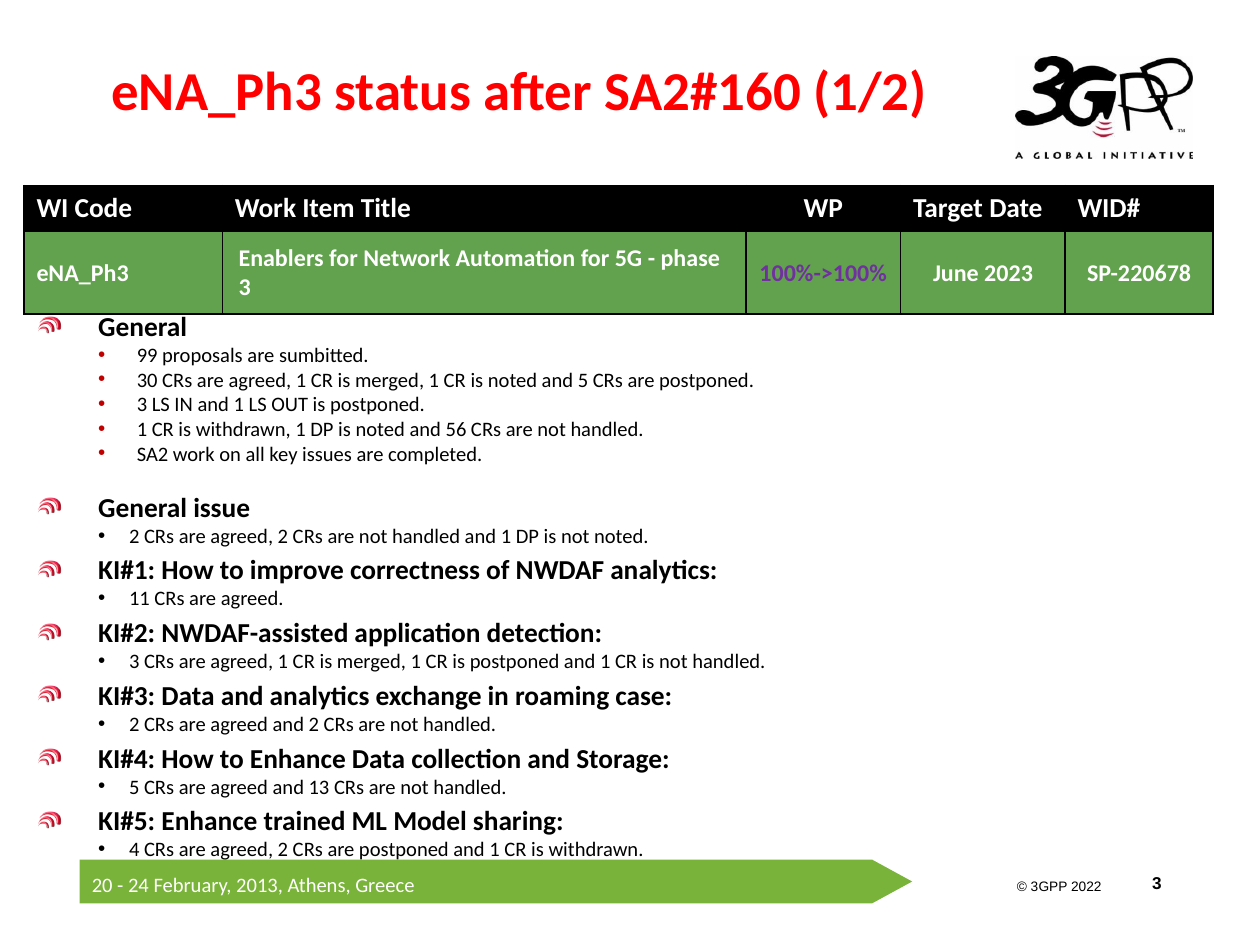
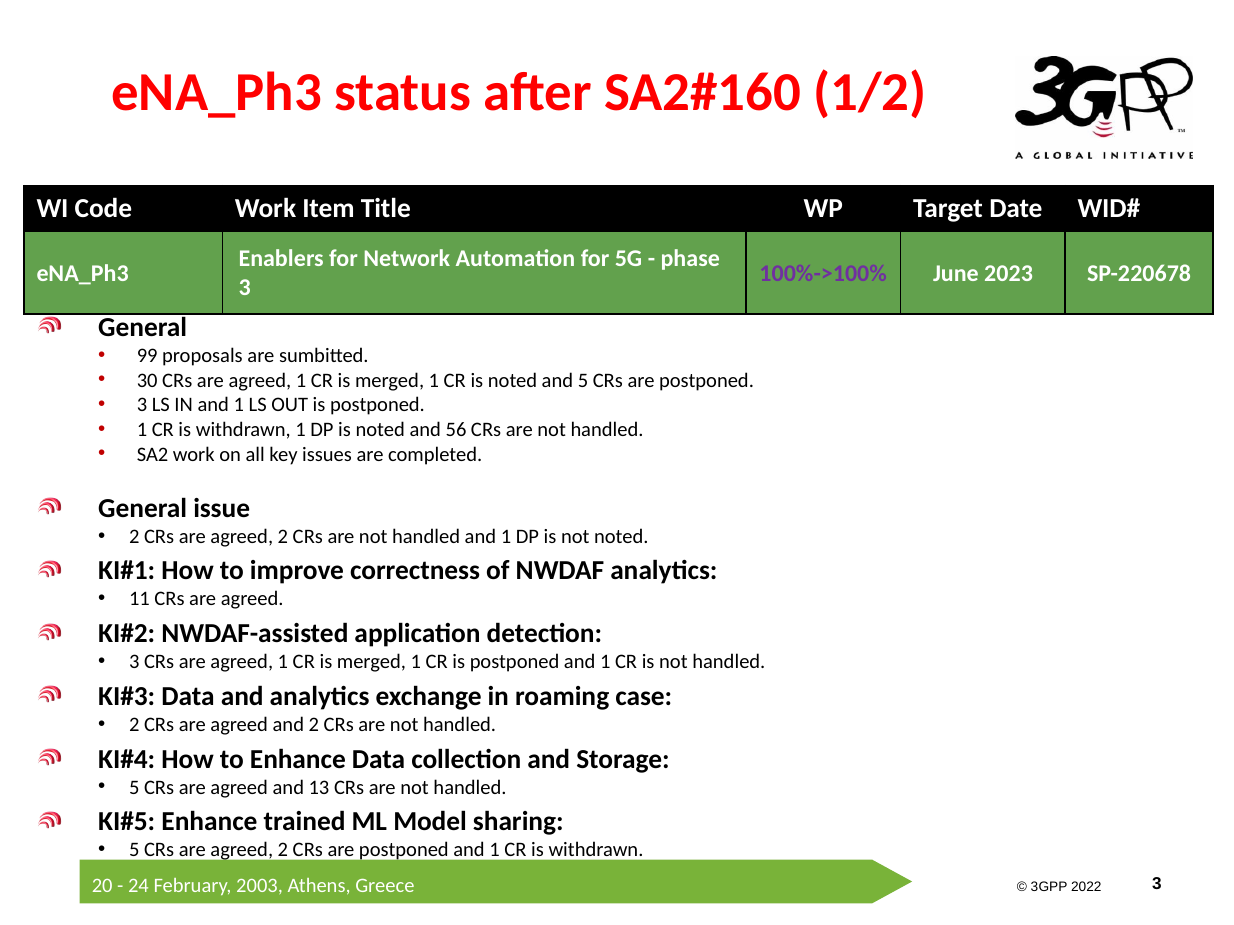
4 at (134, 850): 4 -> 5
2013: 2013 -> 2003
